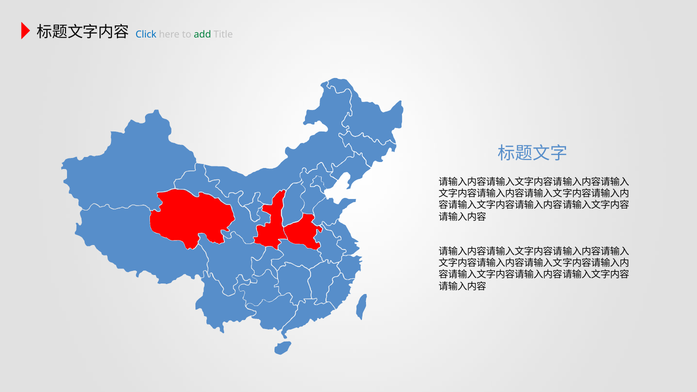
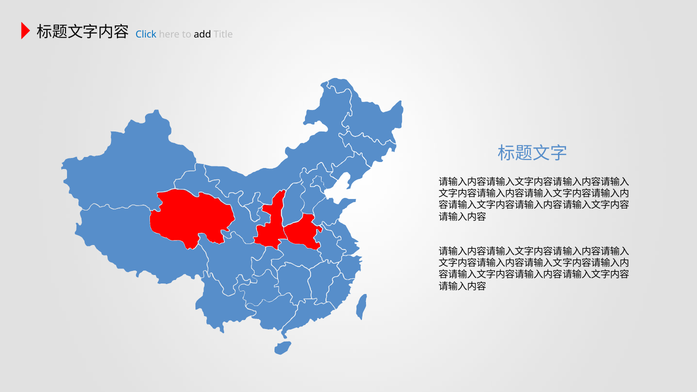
add colour: green -> black
